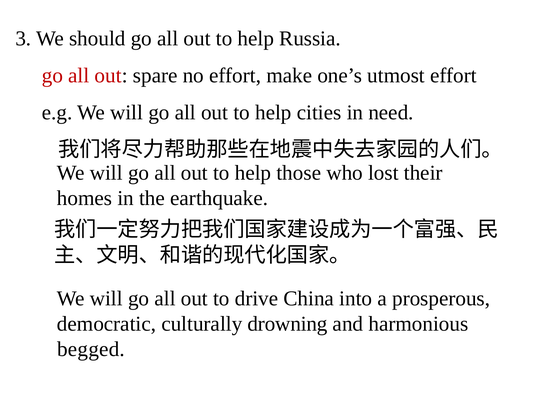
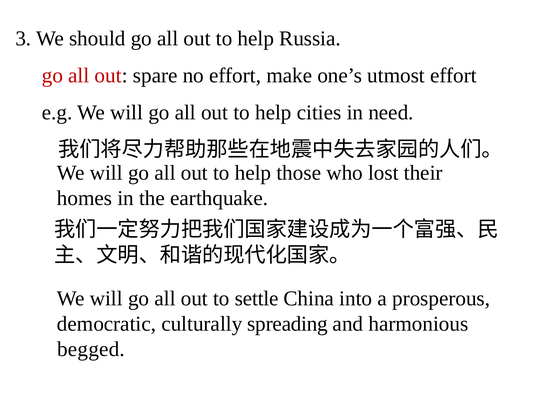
drive: drive -> settle
drowning: drowning -> spreading
